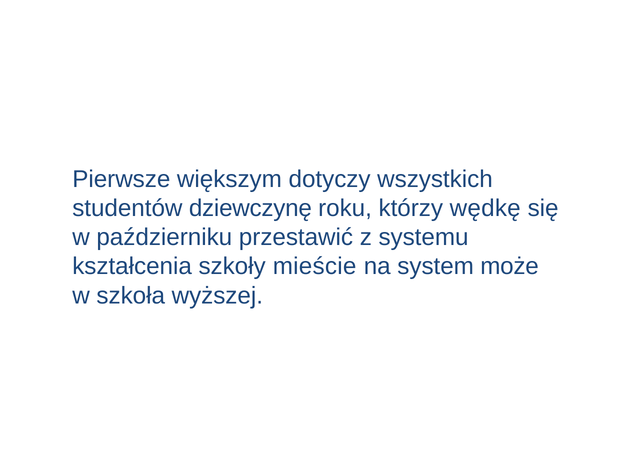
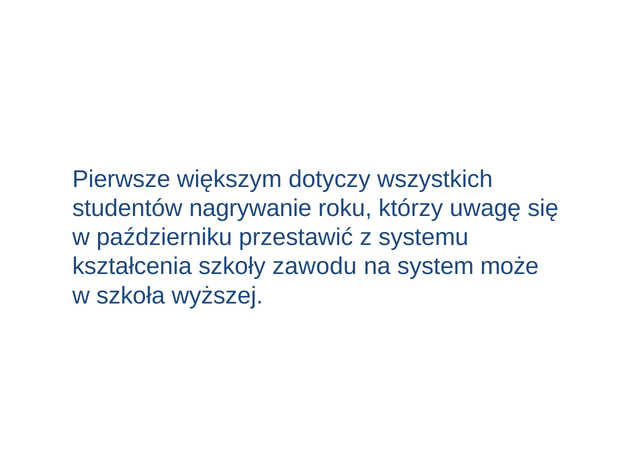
dziewczynę: dziewczynę -> nagrywanie
wędkę: wędkę -> uwagę
mieście: mieście -> zawodu
